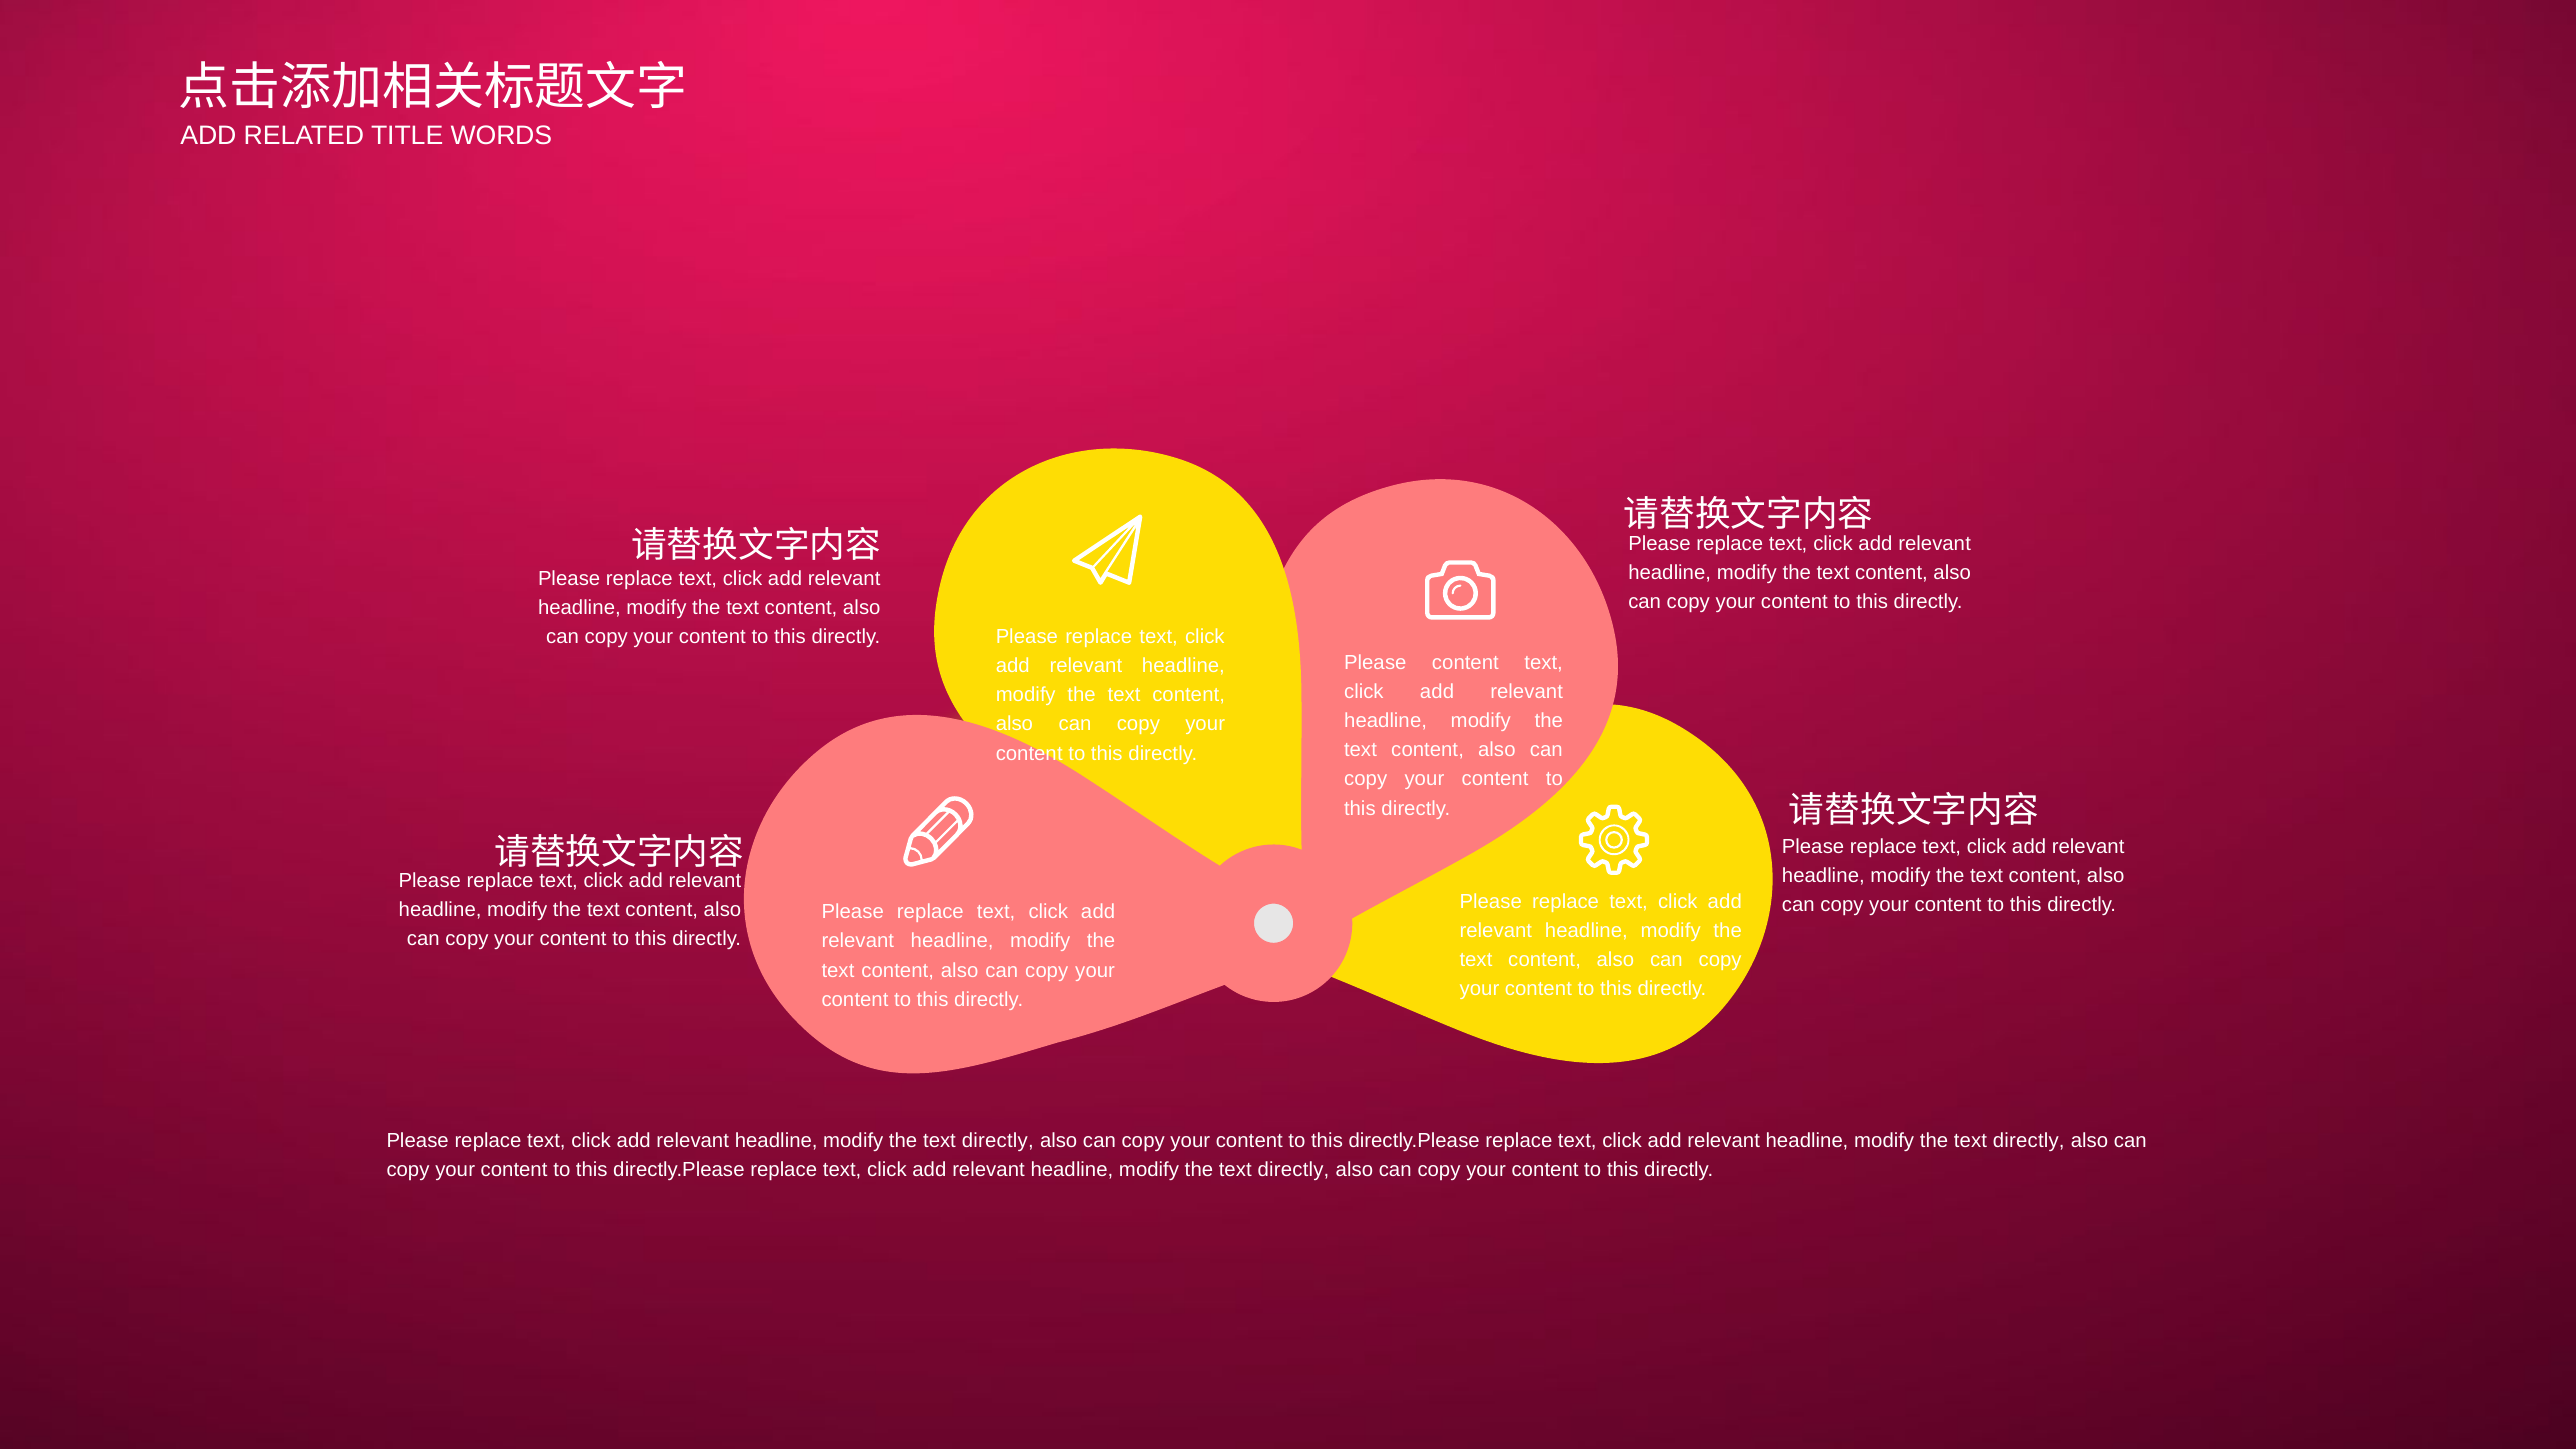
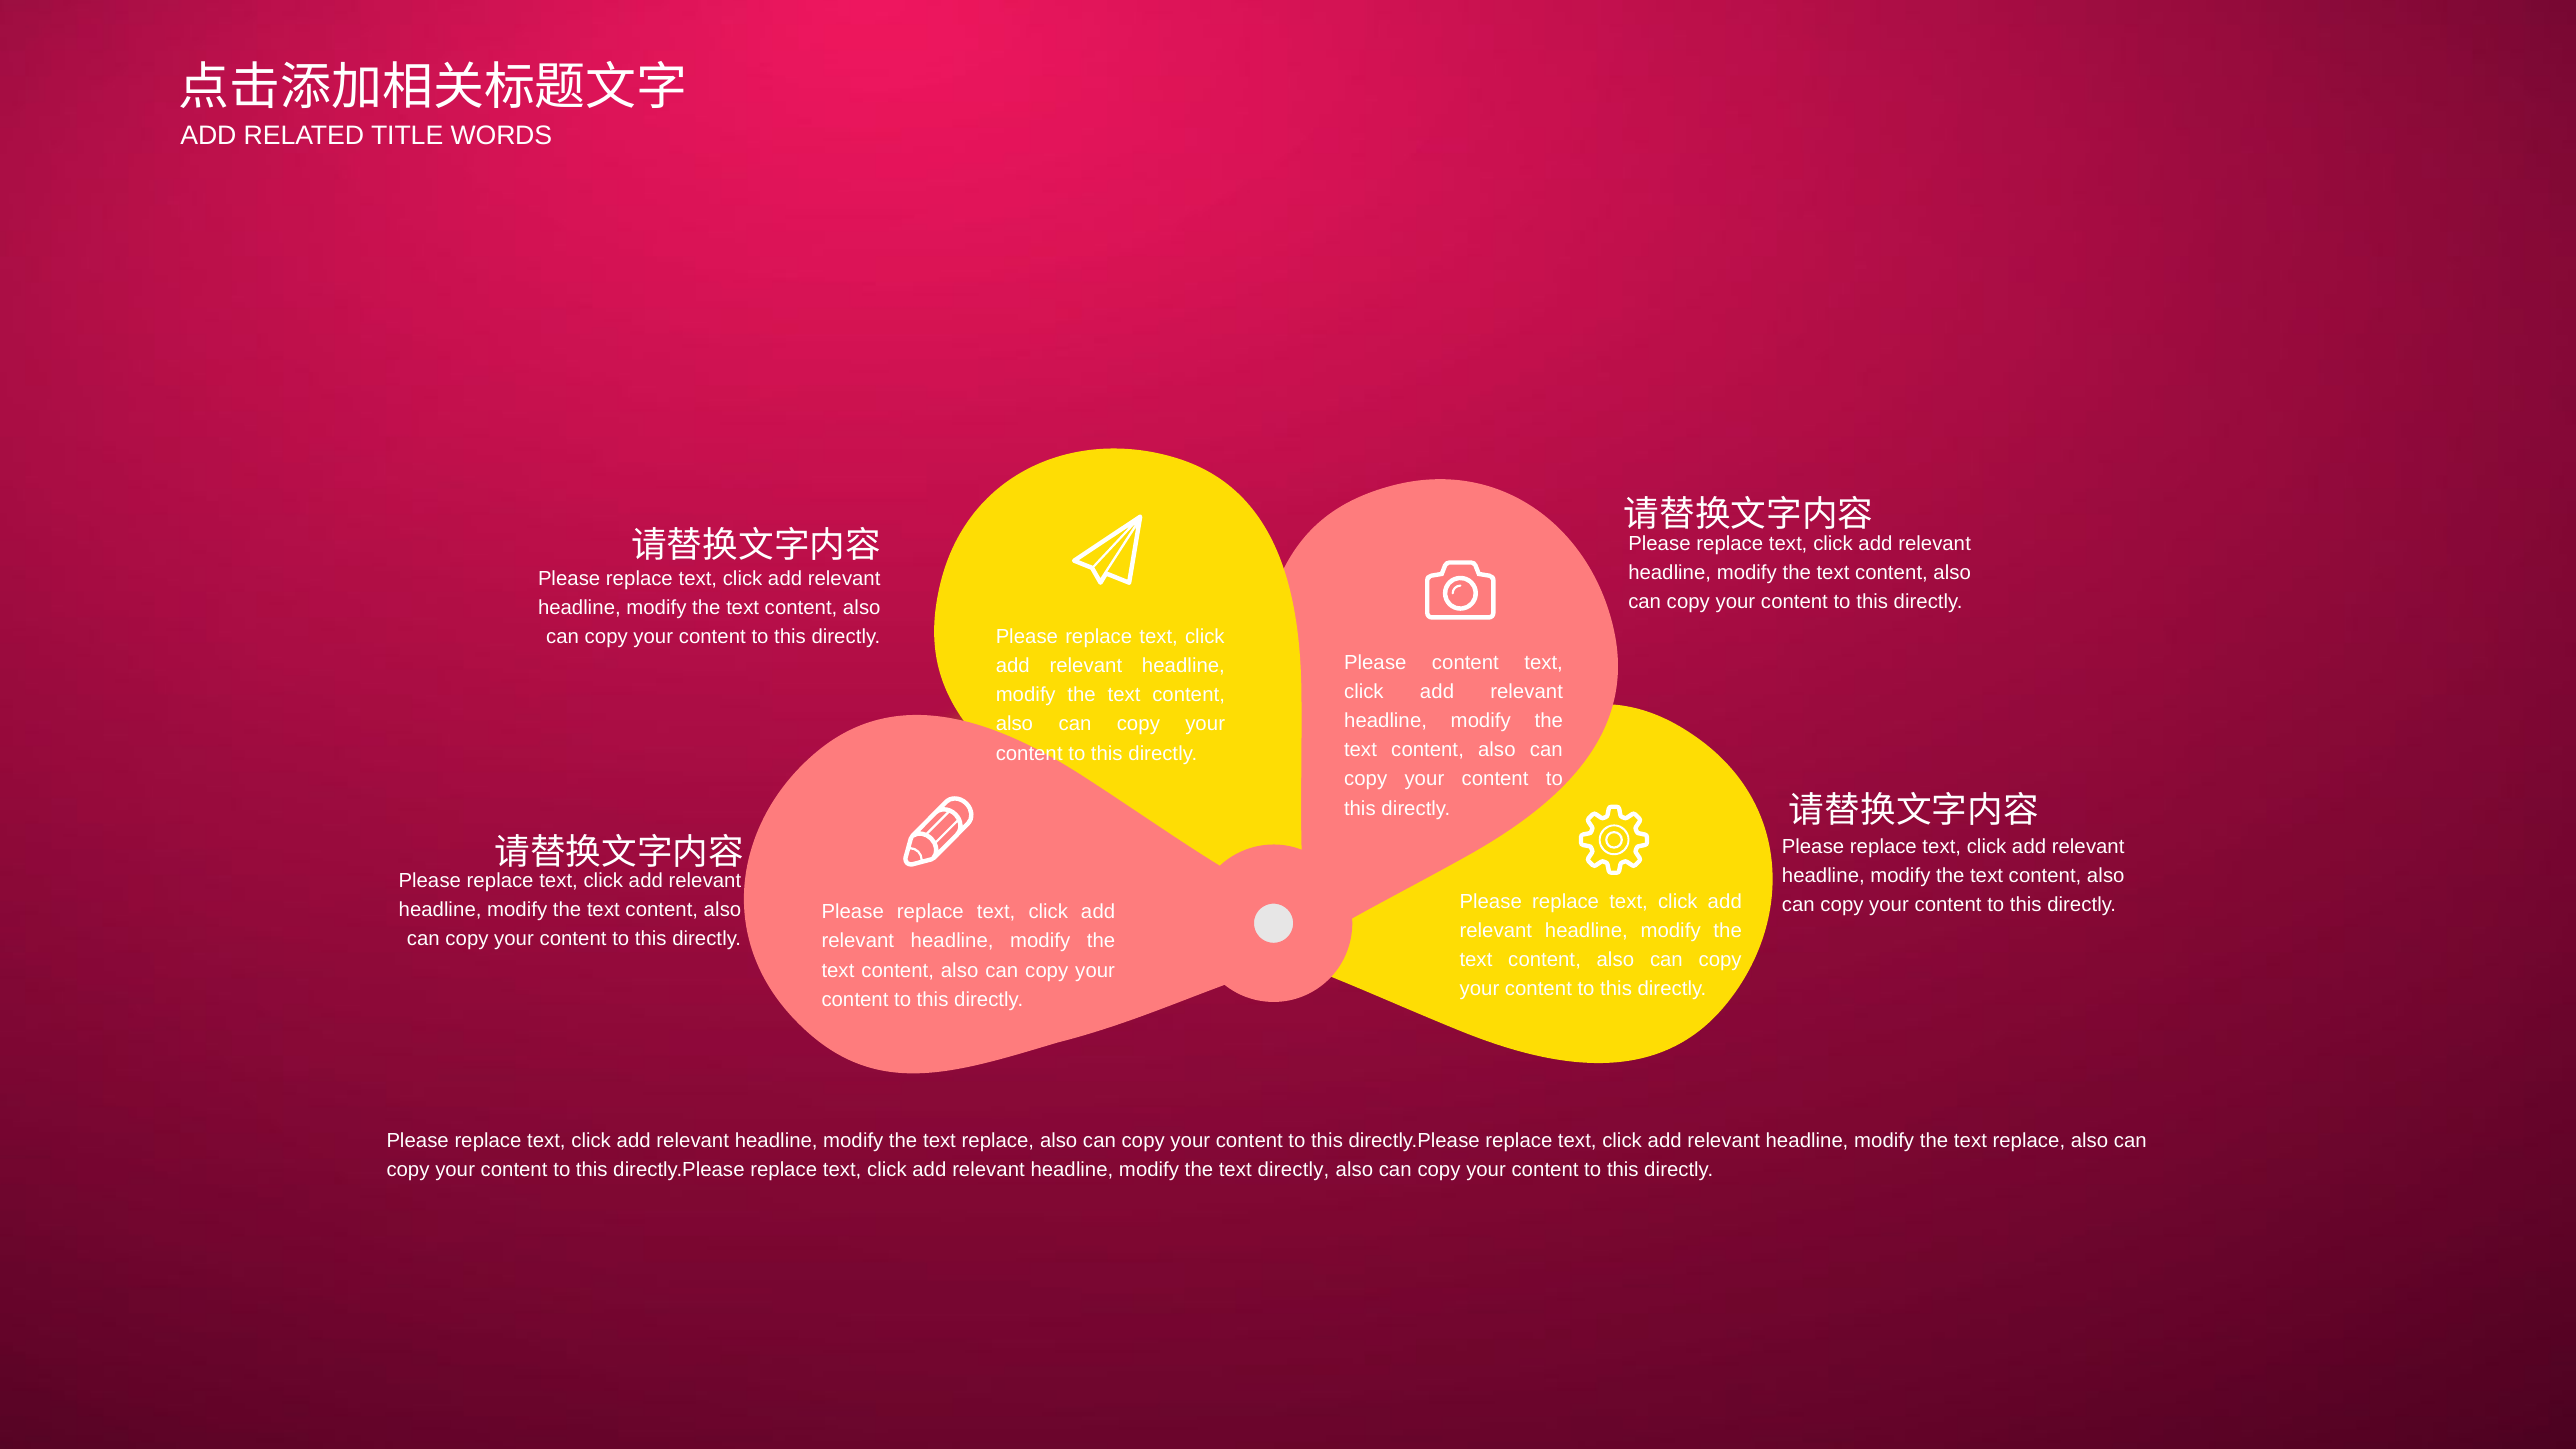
directly at (998, 1140): directly -> replace
directly at (2029, 1140): directly -> replace
